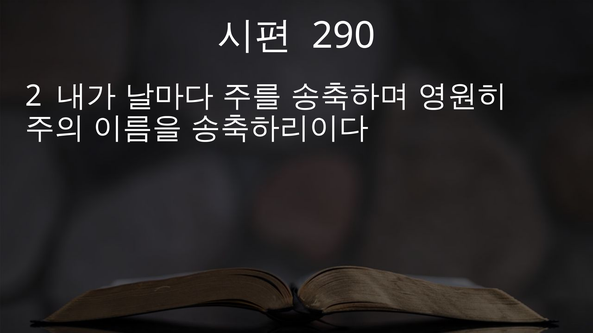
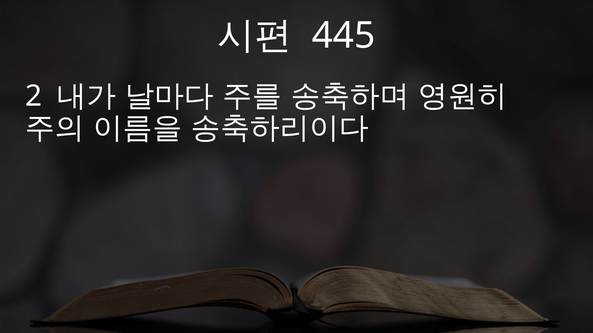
290: 290 -> 445
